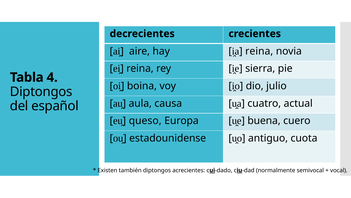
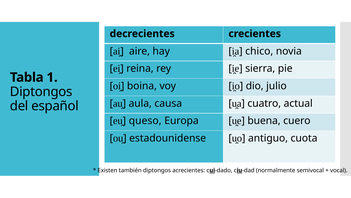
reina at (259, 51): reina -> chico
4: 4 -> 1
